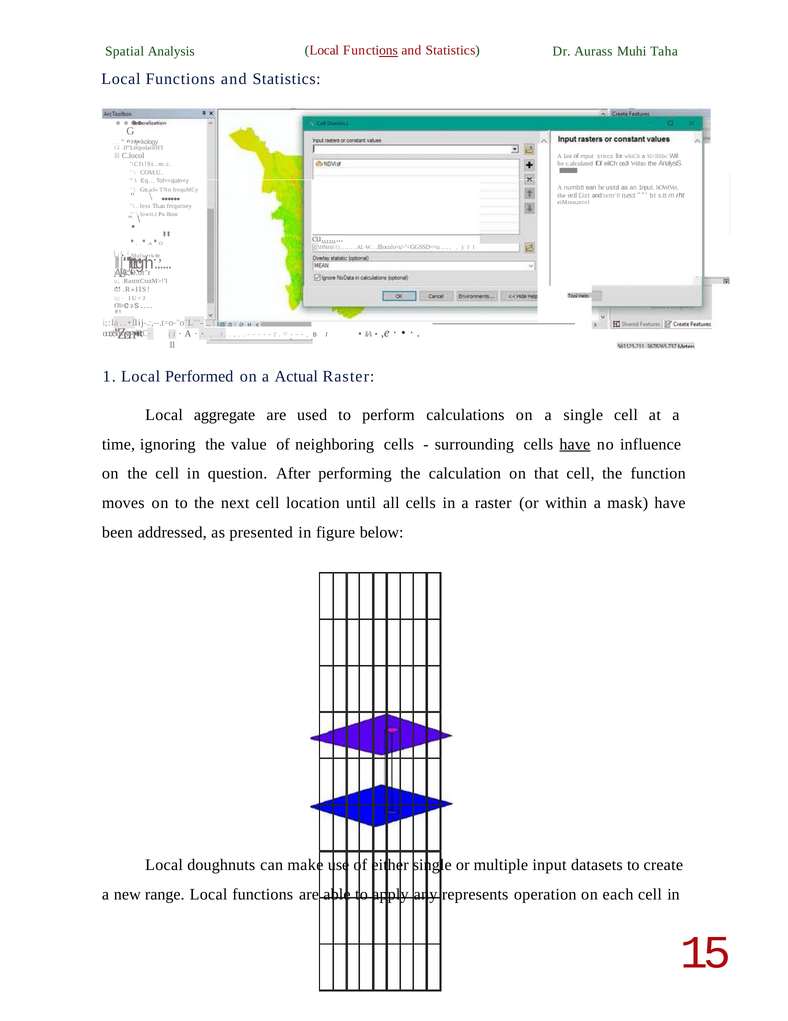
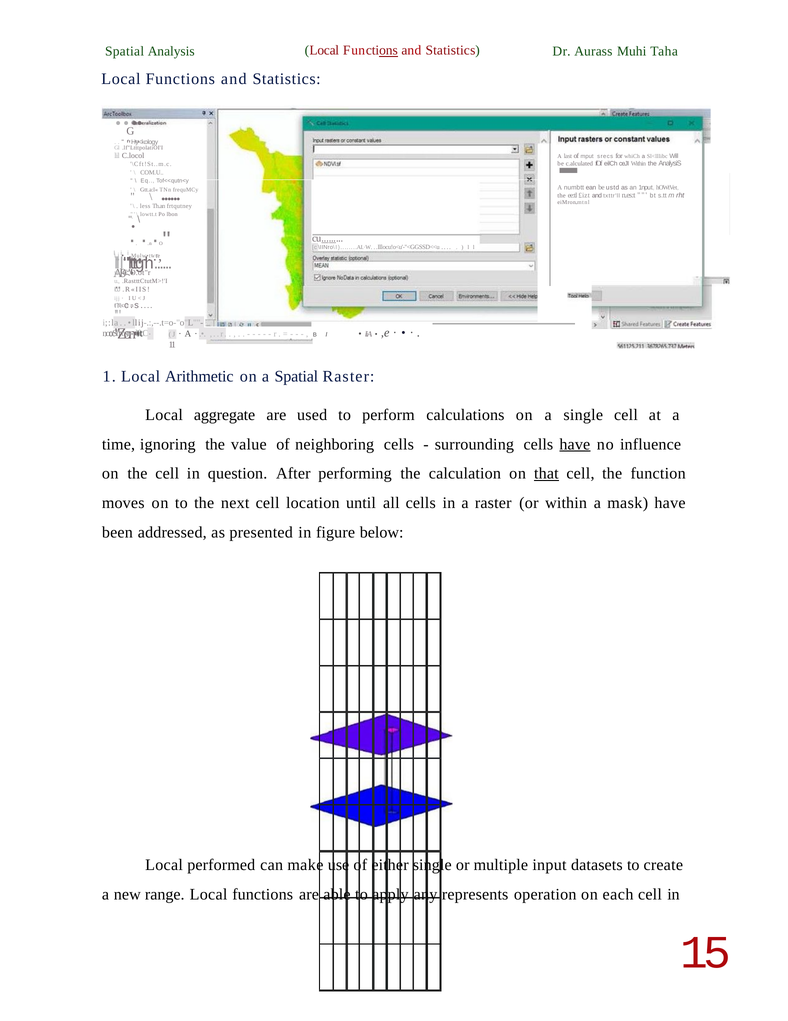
Performed: Performed -> Arithmetic
a Actual: Actual -> Spatial
that underline: none -> present
doughnuts: doughnuts -> performed
